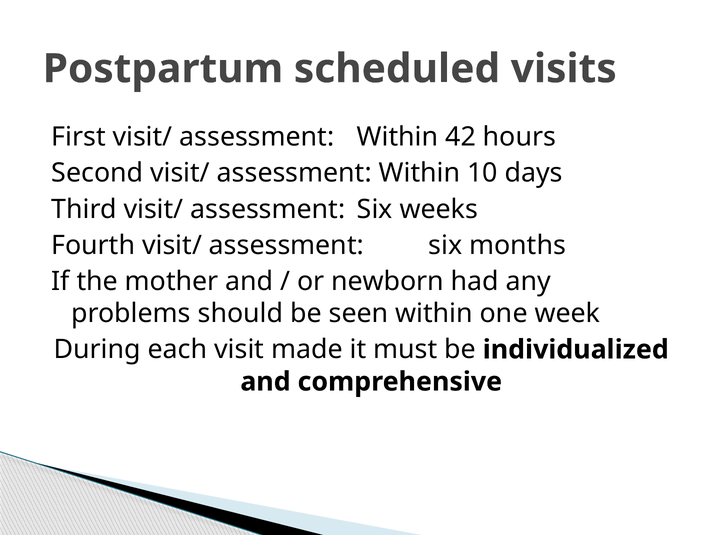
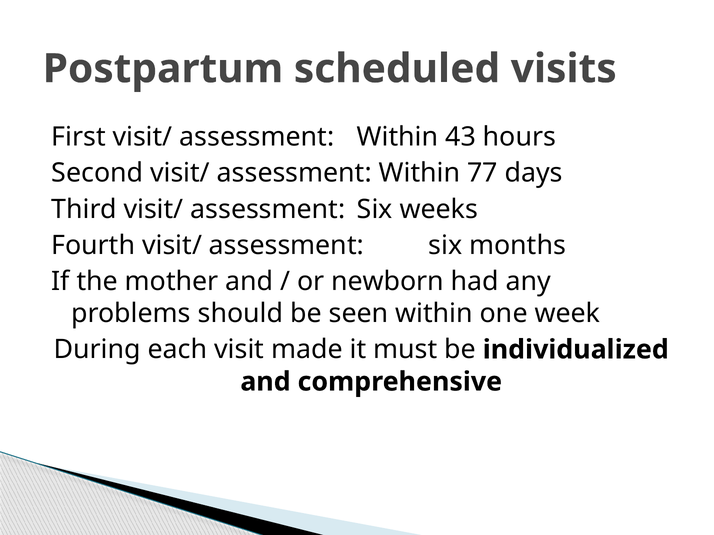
42: 42 -> 43
10: 10 -> 77
